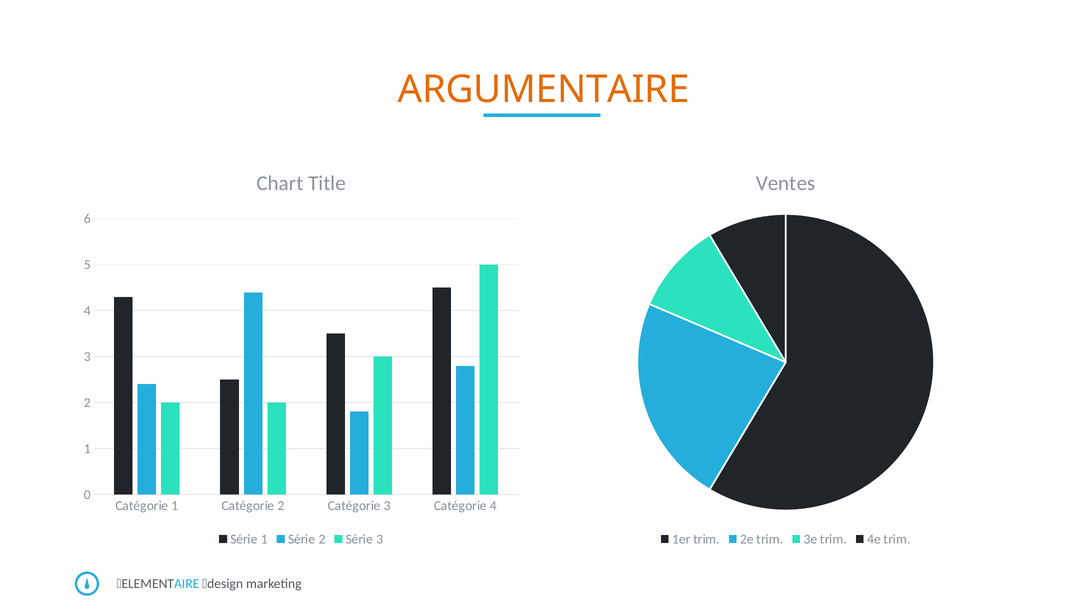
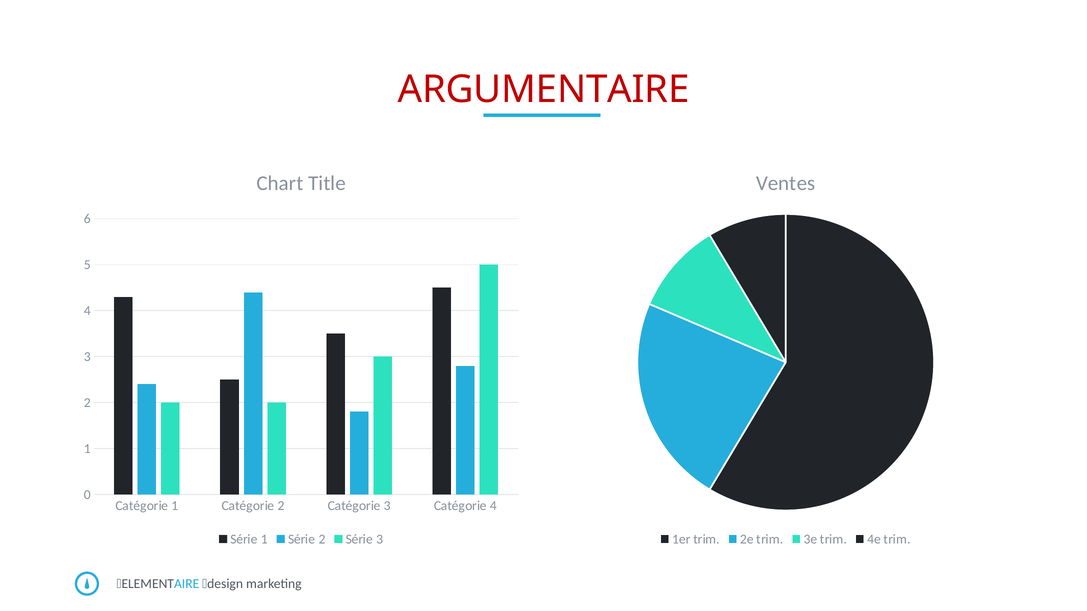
ARGUMENTAIRE colour: orange -> red
